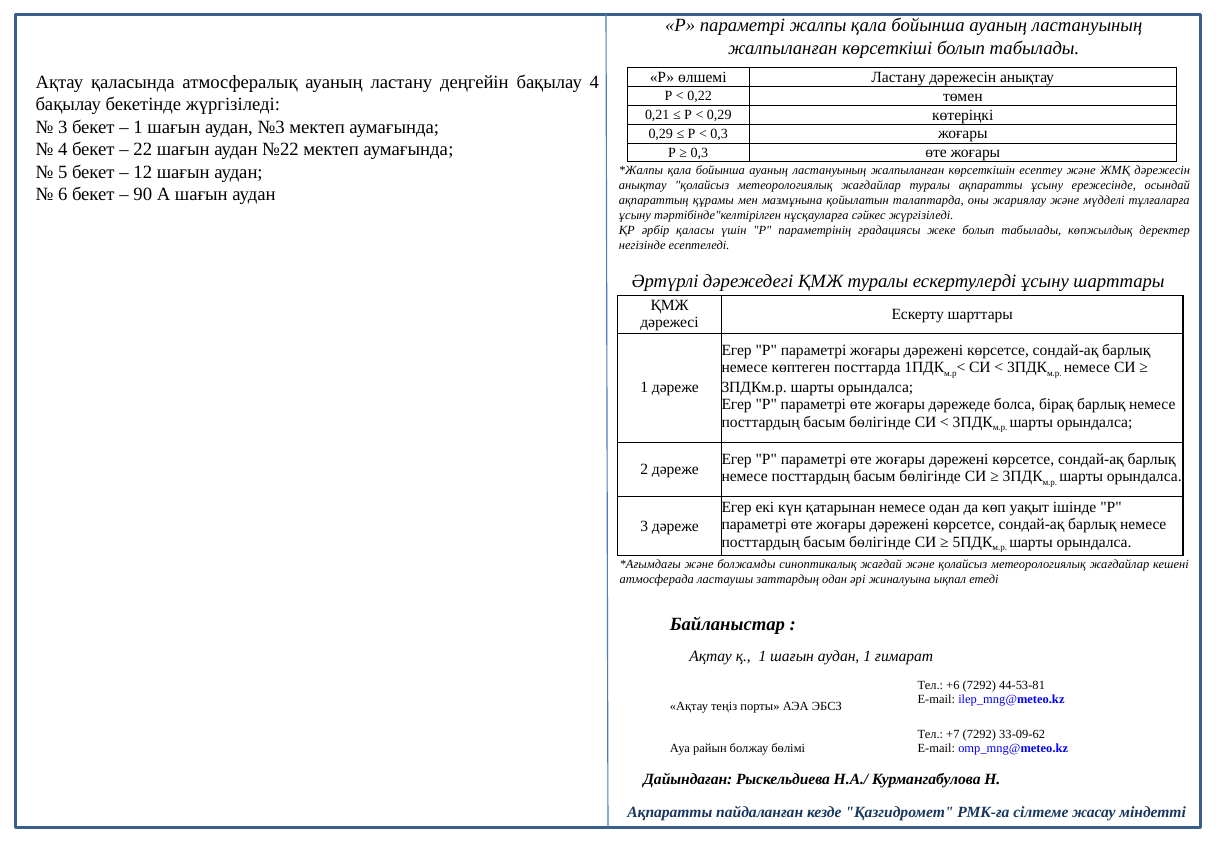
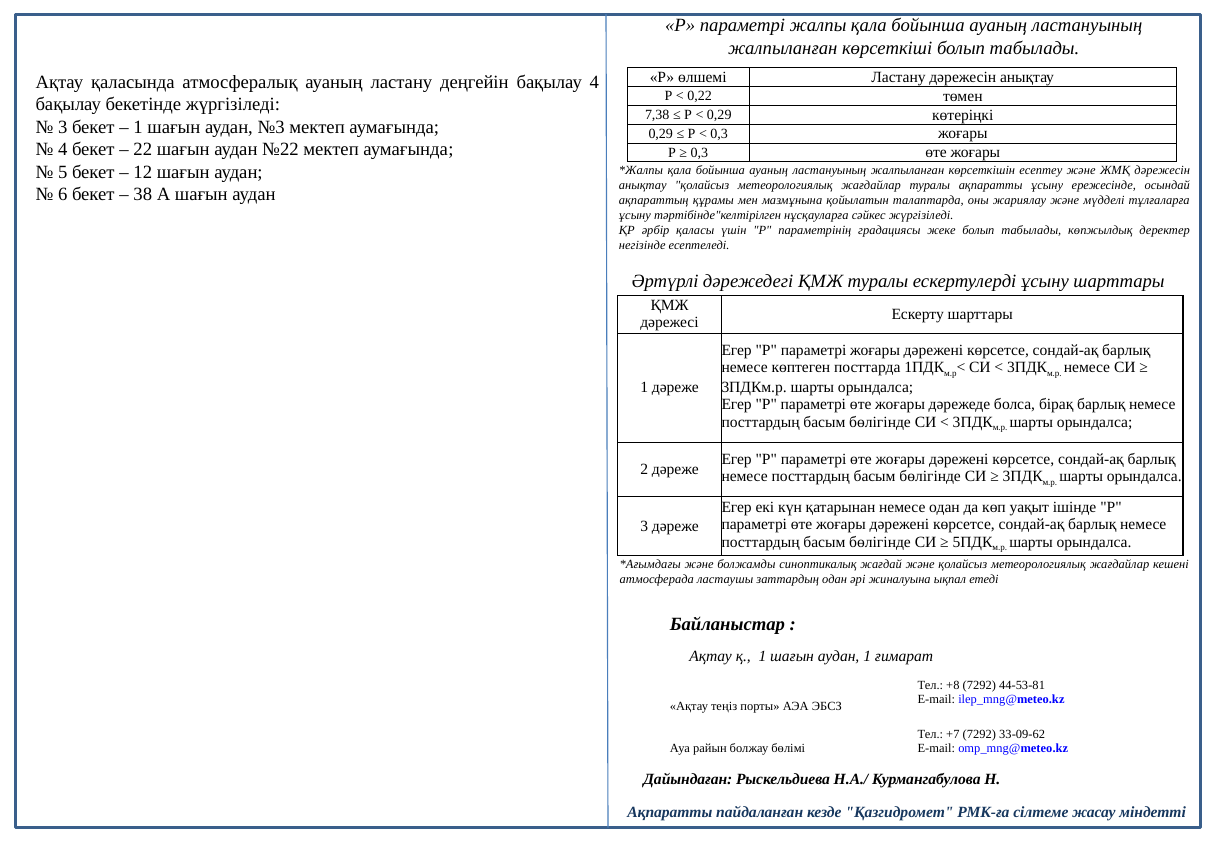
0,21: 0,21 -> 7,38
90: 90 -> 38
+6: +6 -> +8
